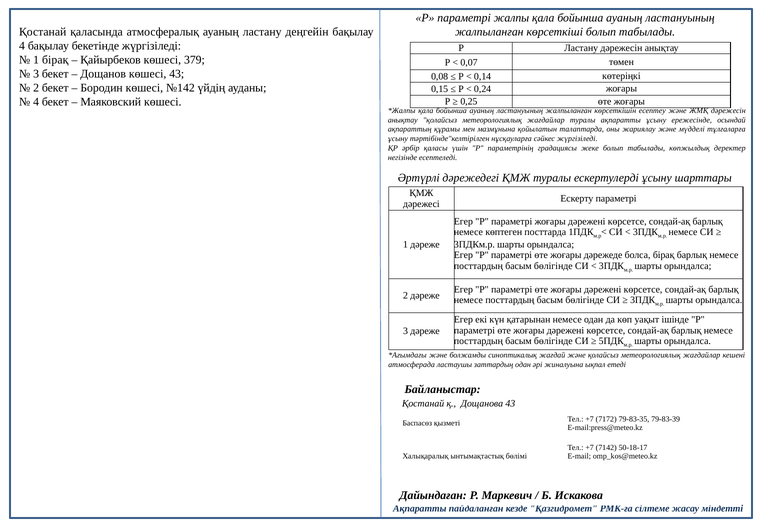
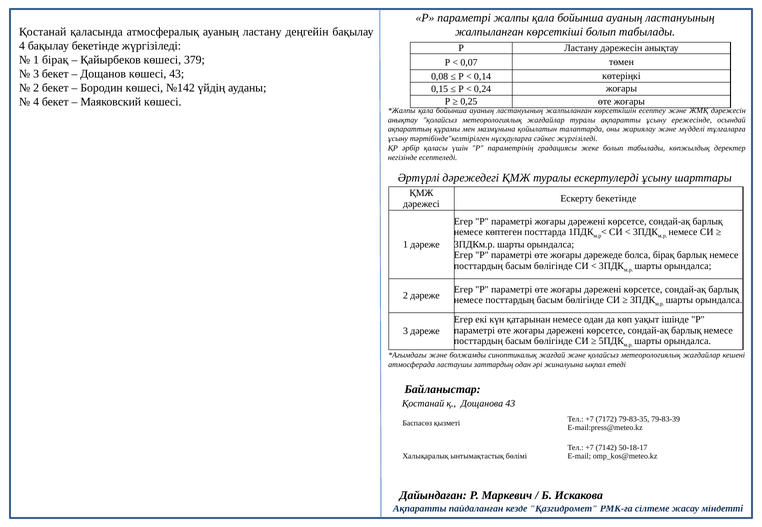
Ескерту параметрі: параметрі -> бекетінде
